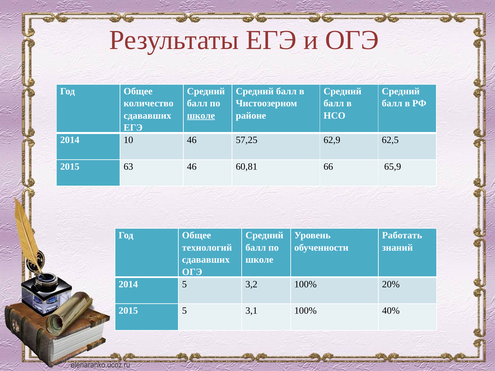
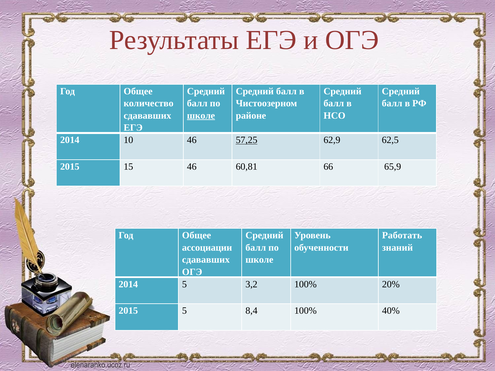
57,25 underline: none -> present
63: 63 -> 15
технологий: технологий -> ассоциации
3,1: 3,1 -> 8,4
